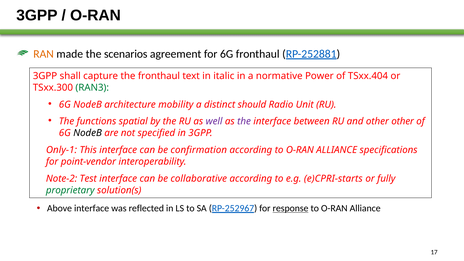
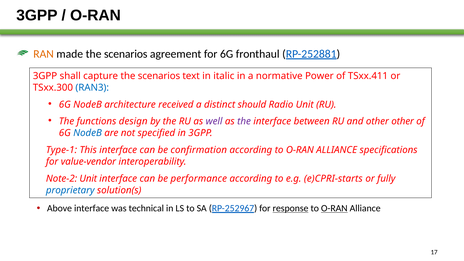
capture the fronthaul: fronthaul -> scenarios
TSxx.404: TSxx.404 -> TSxx.411
RAN3 colour: green -> blue
mobility: mobility -> received
spatial: spatial -> design
NodeB at (88, 133) colour: black -> blue
Only-1: Only-1 -> Type-1
point-vendor: point-vendor -> value-vendor
Note-2 Test: Test -> Unit
collaborative: collaborative -> performance
proprietary colour: green -> blue
reflected: reflected -> technical
O-RAN at (334, 208) underline: none -> present
